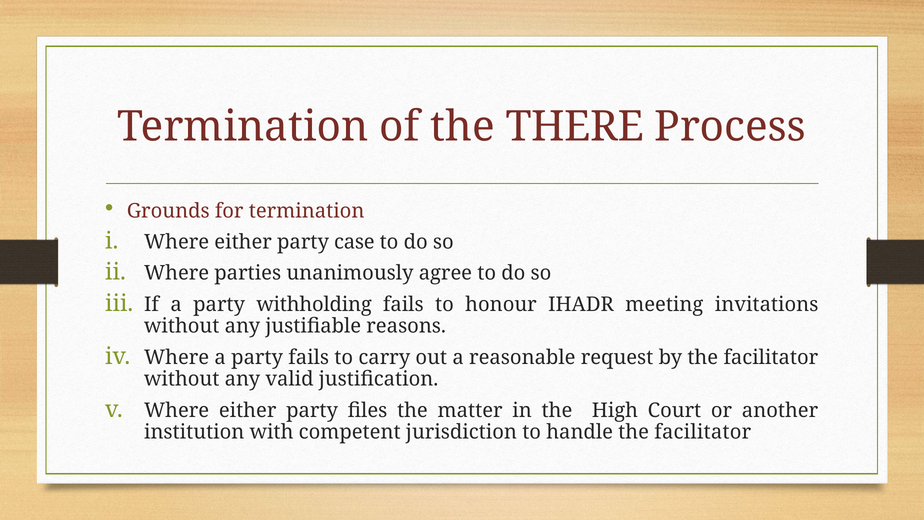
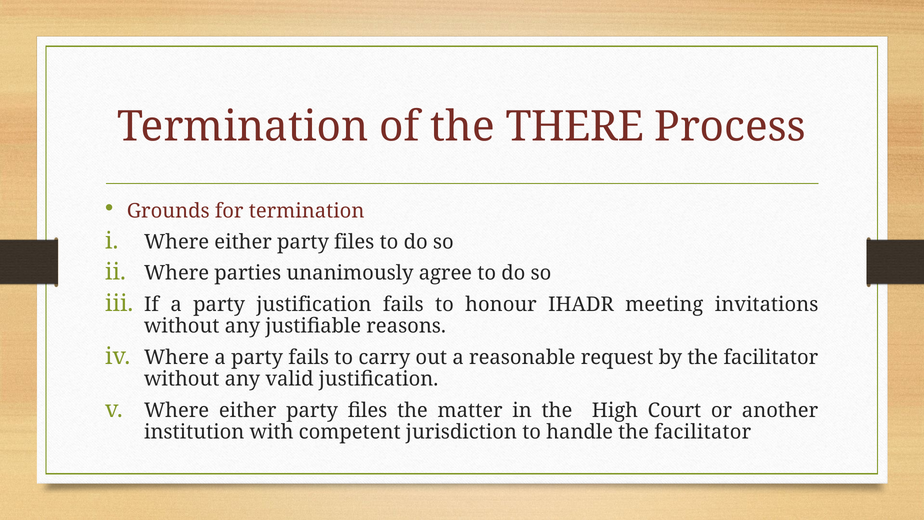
case at (354, 242): case -> files
party withholding: withholding -> justification
